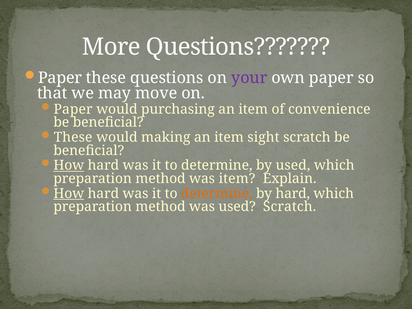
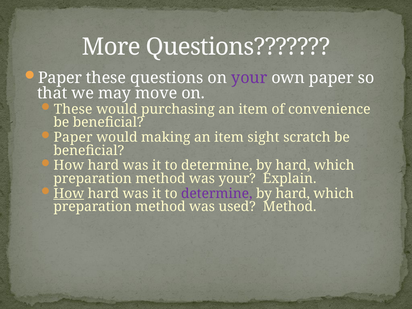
Paper at (73, 109): Paper -> These
These at (73, 137): These -> Paper
How at (69, 165) underline: present -> none
used at (293, 165): used -> hard
was item: item -> your
determine at (217, 193) colour: orange -> purple
used Scratch: Scratch -> Method
